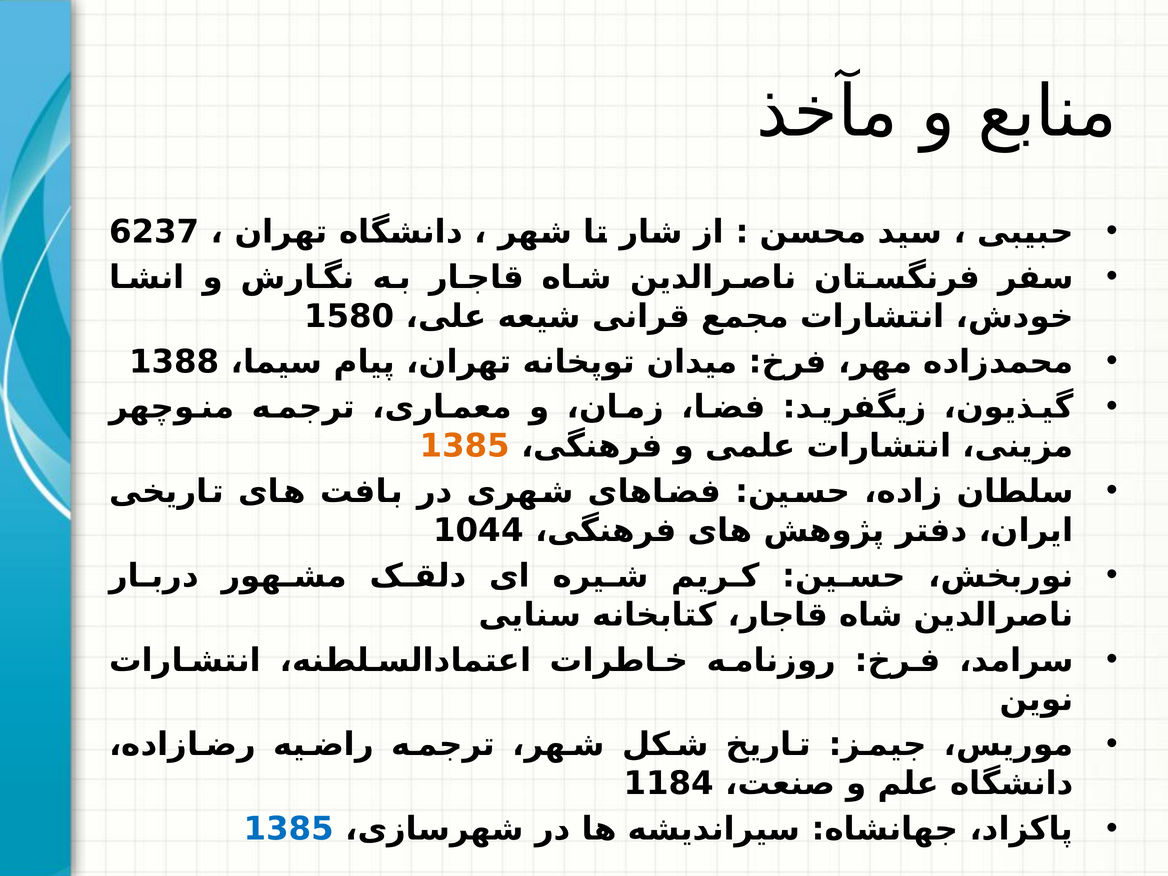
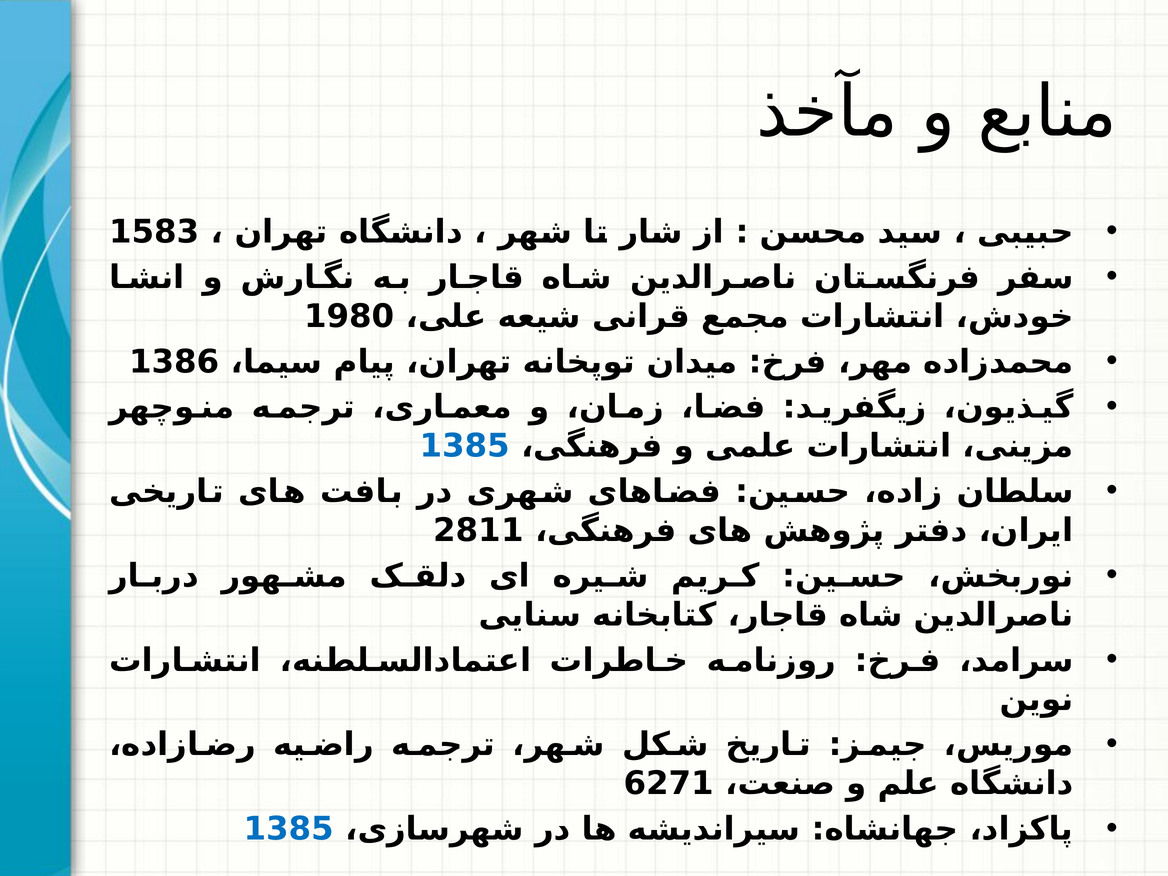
6237: 6237 -> 1583
1580: 1580 -> 1980
1388: 1388 -> 1386
1385 at (465, 446) colour: orange -> blue
1044: 1044 -> 2811
1184: 1184 -> 6271
